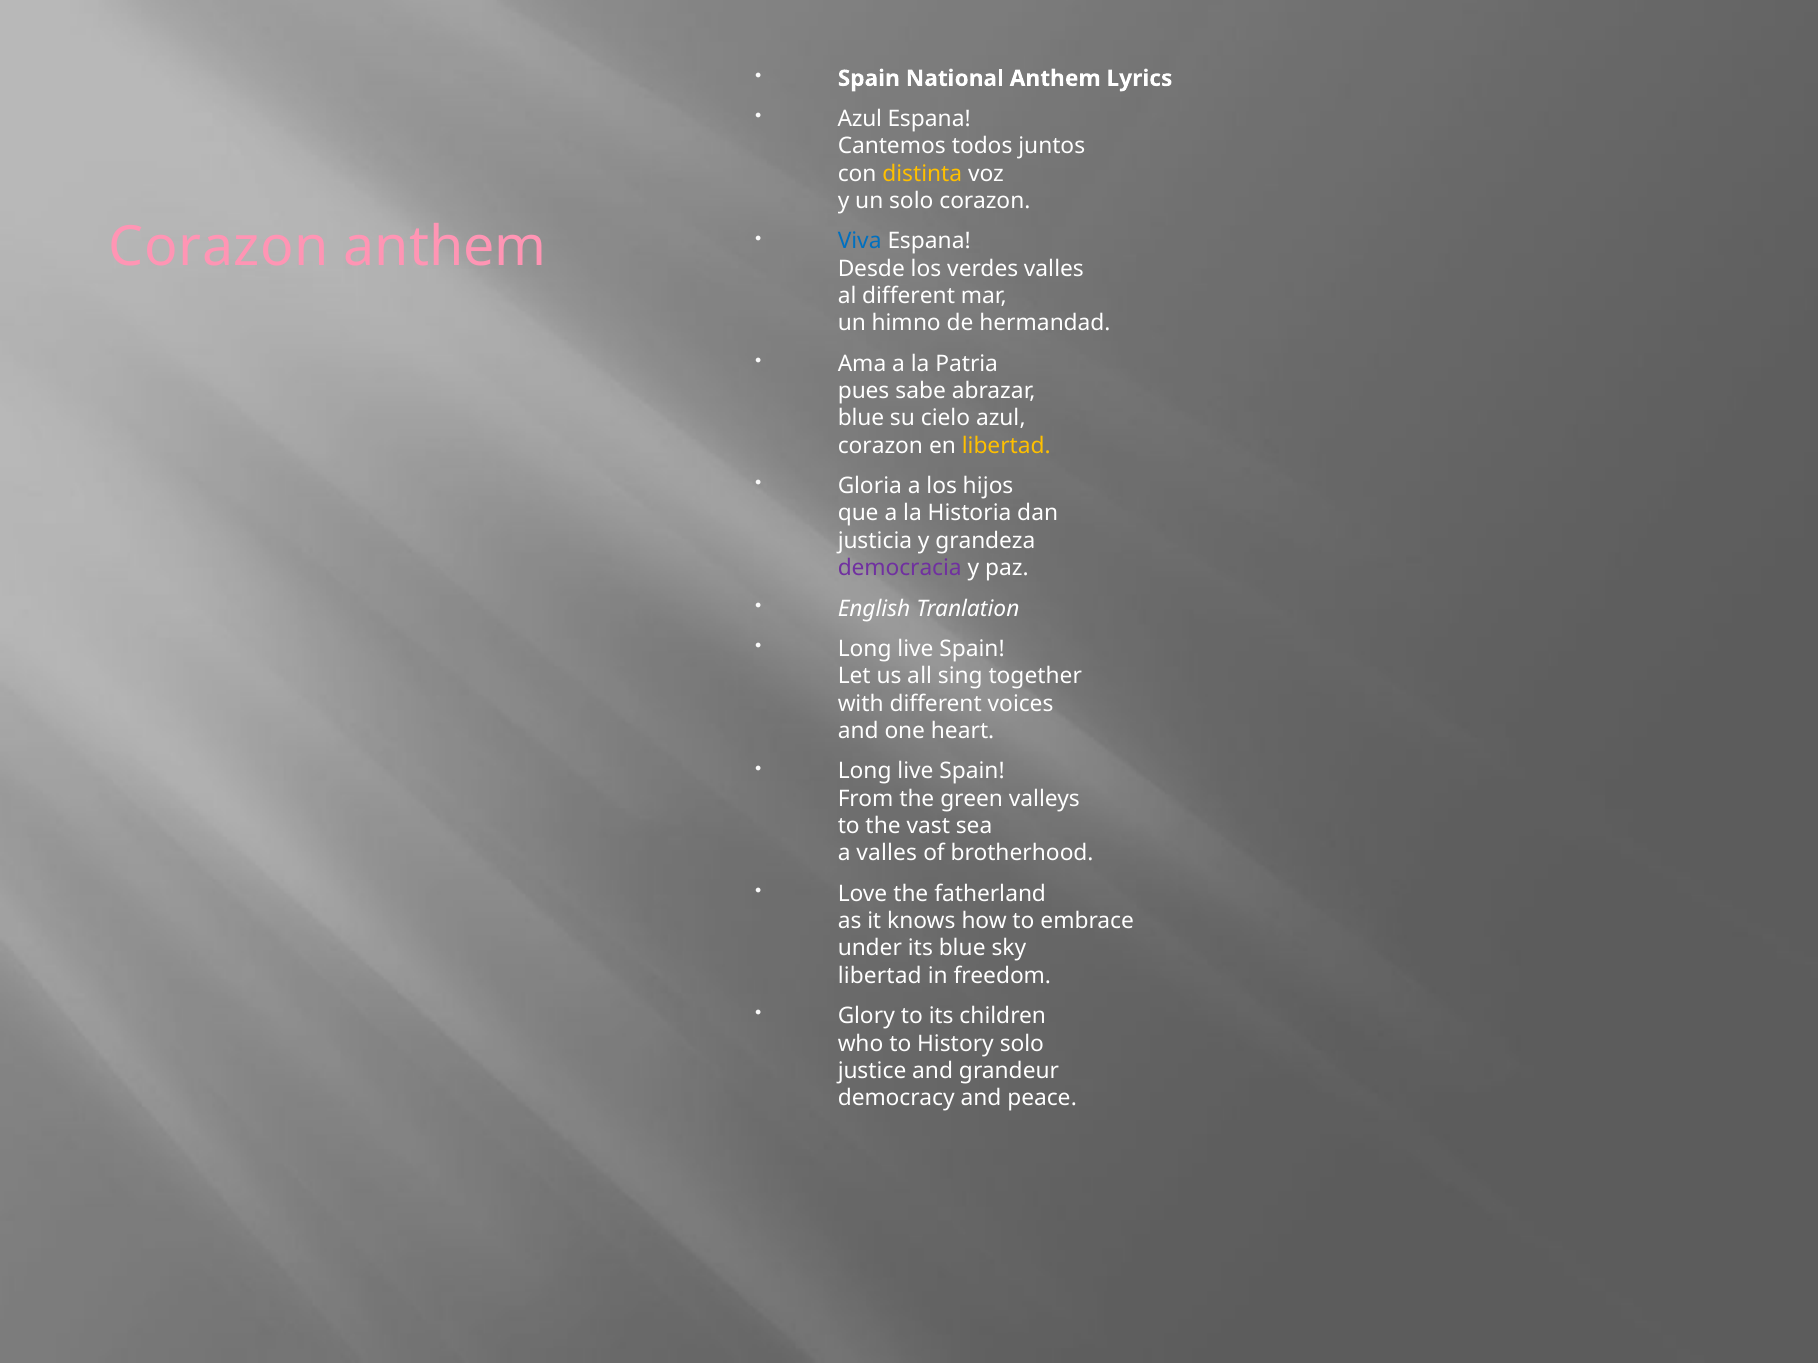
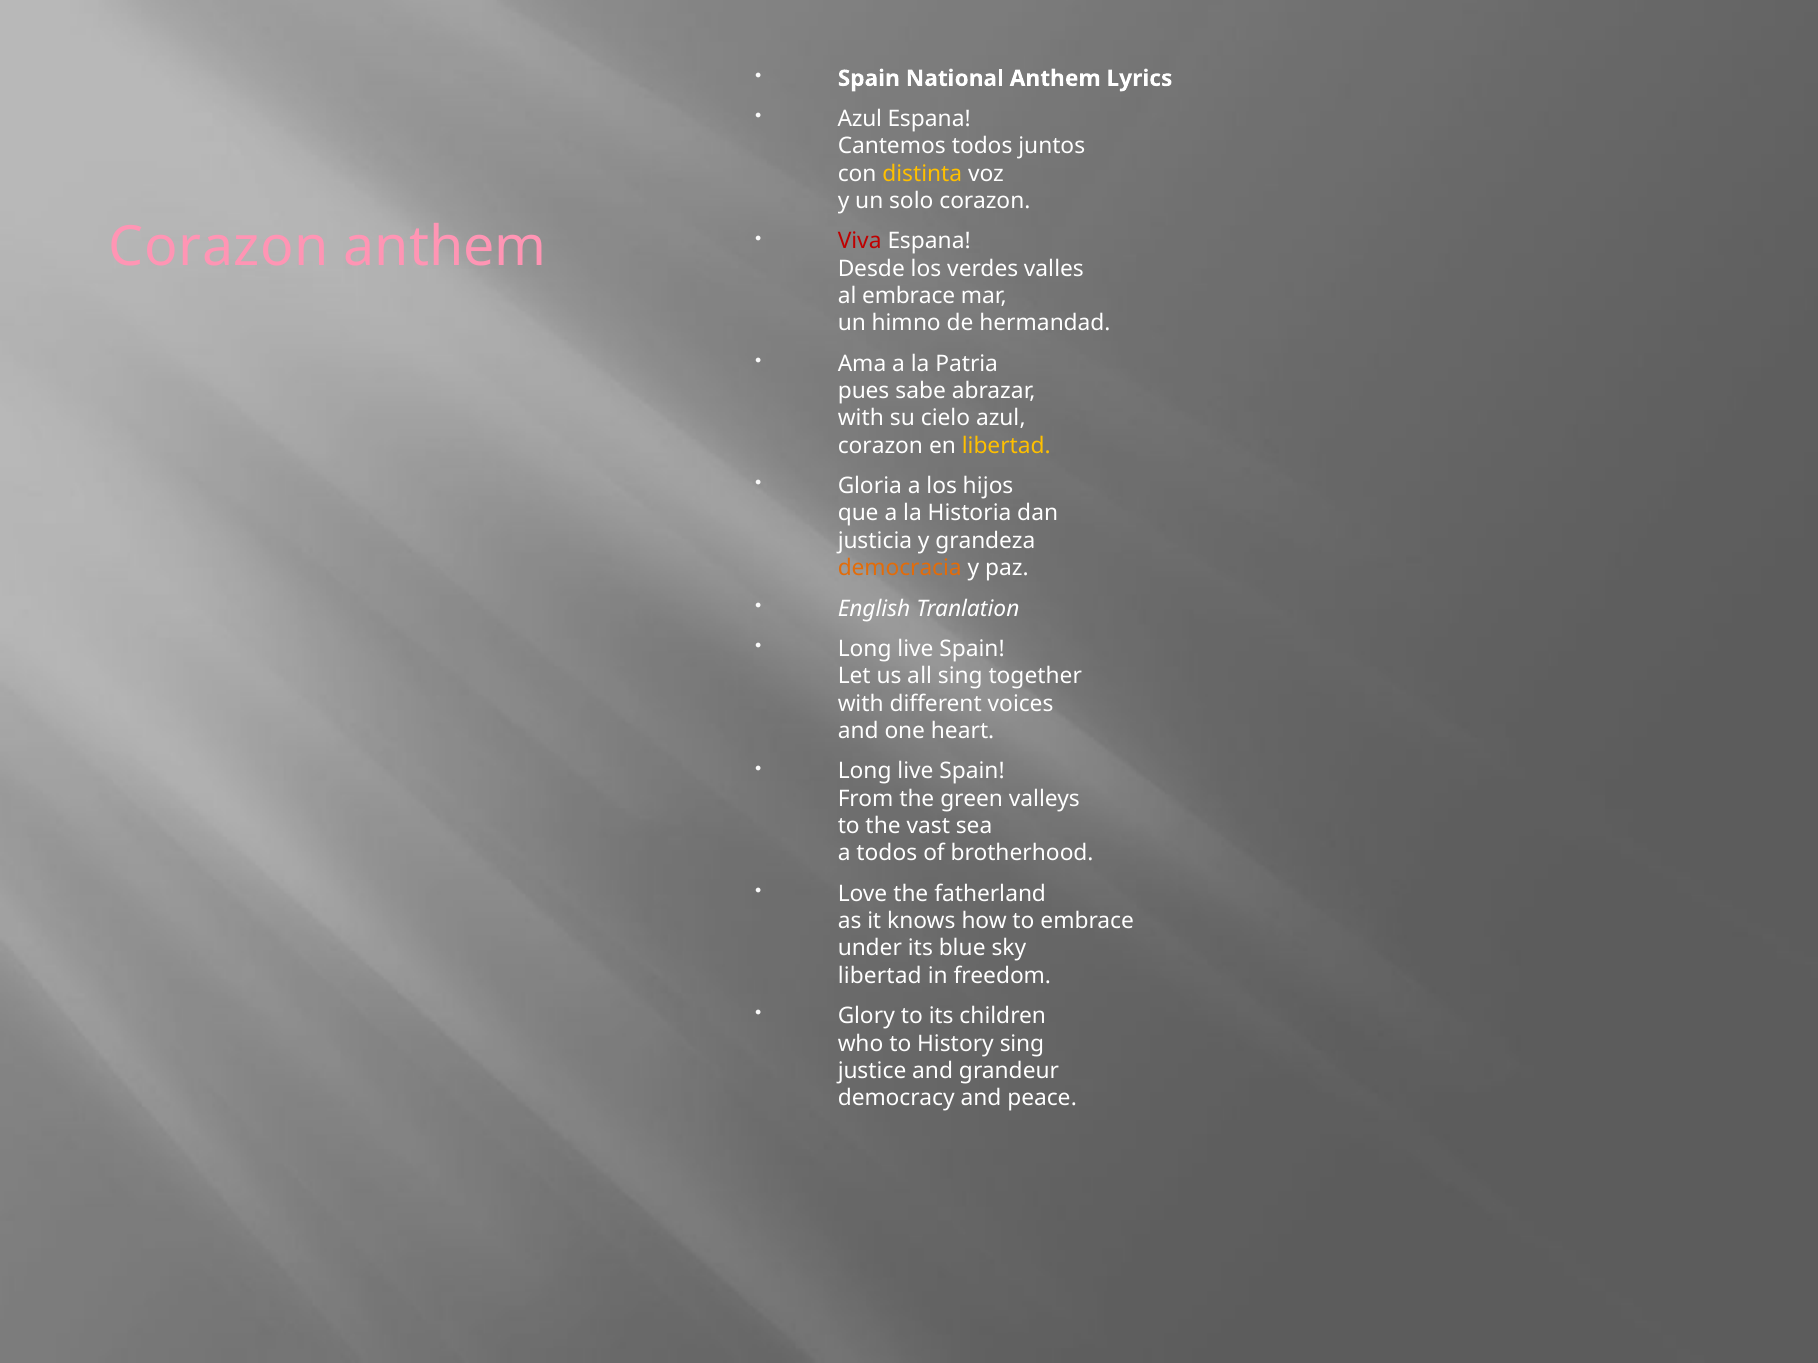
Viva colour: blue -> red
al different: different -> embrace
blue at (861, 419): blue -> with
democracia colour: purple -> orange
a valles: valles -> todos
History solo: solo -> sing
